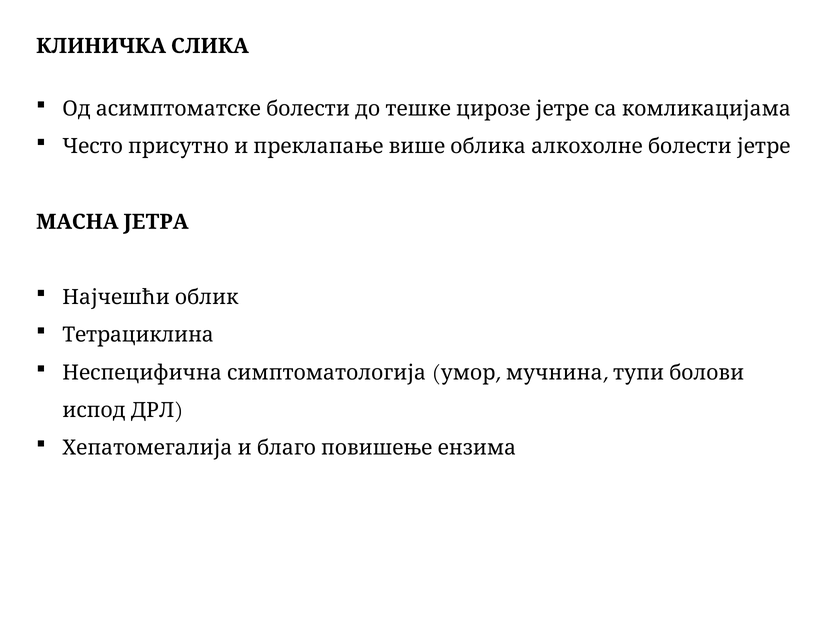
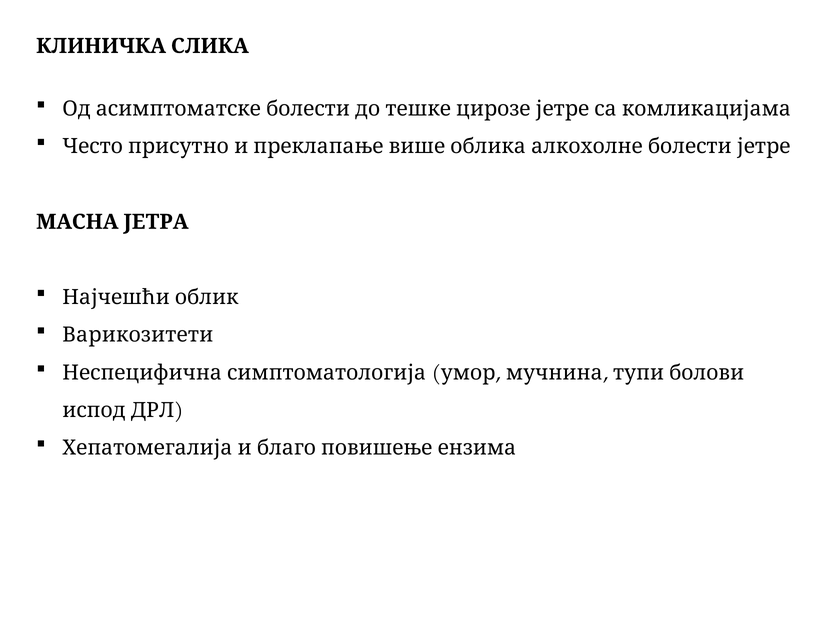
Тетрациклина: Тетрациклина -> Варикозитети
